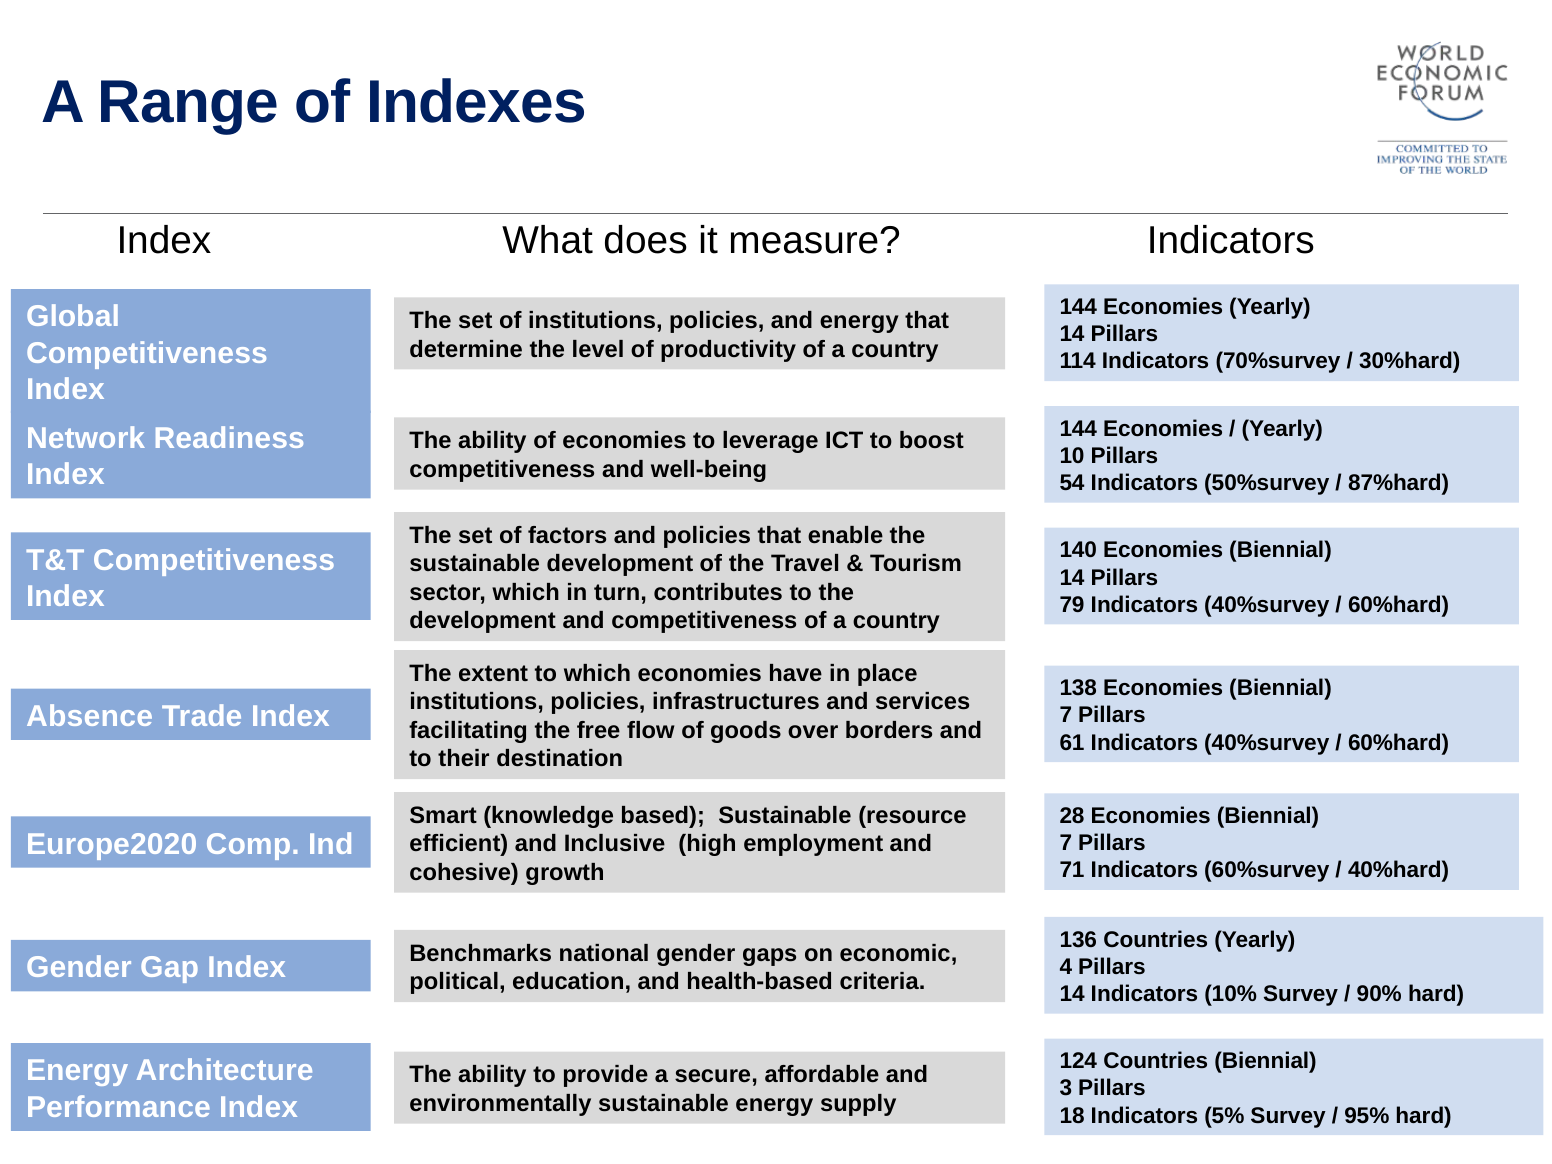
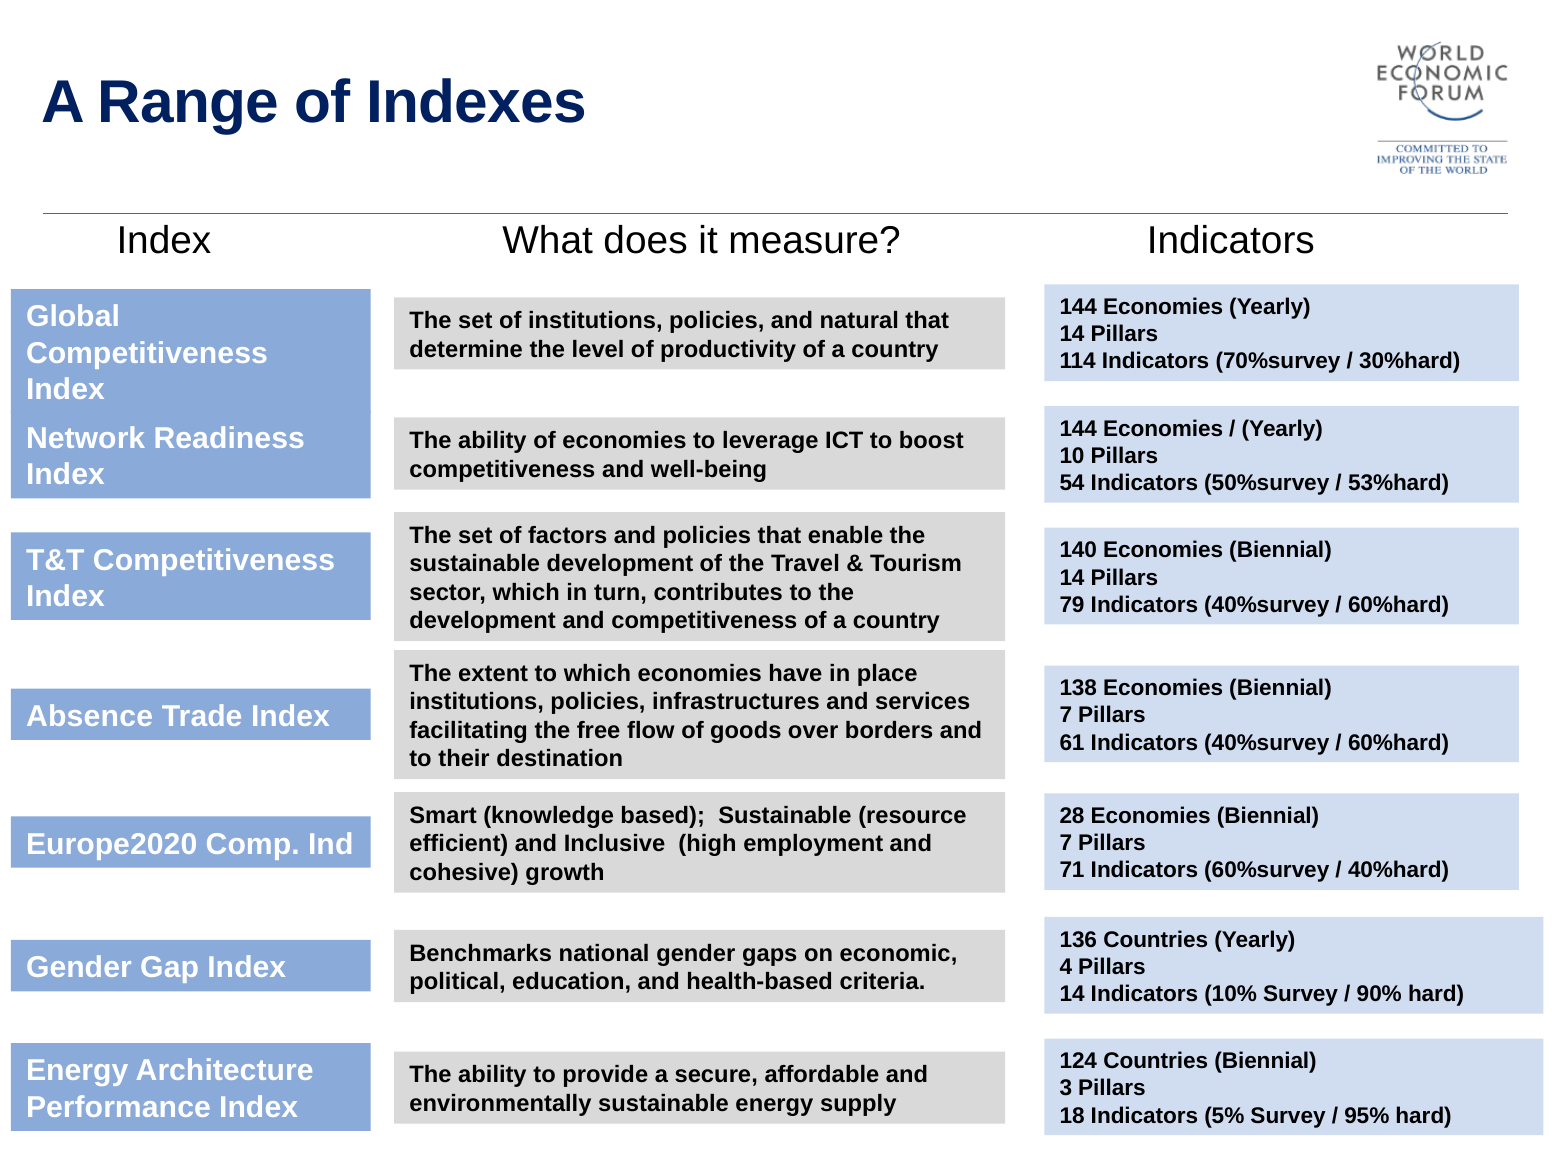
and energy: energy -> natural
87%hard: 87%hard -> 53%hard
